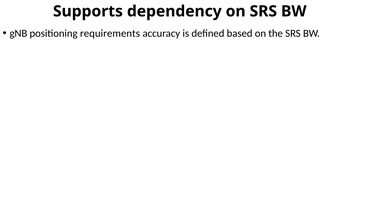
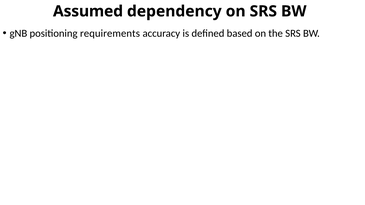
Supports: Supports -> Assumed
